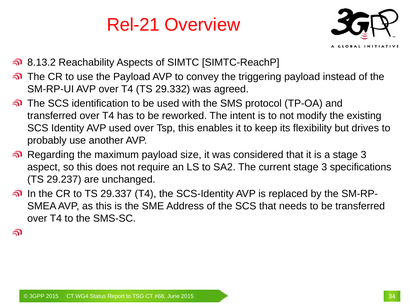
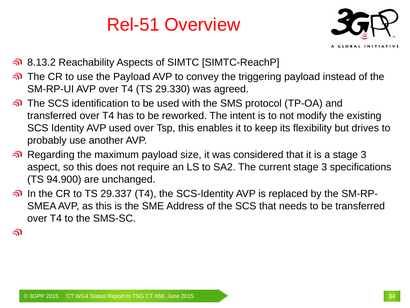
Rel-21: Rel-21 -> Rel-51
29.332: 29.332 -> 29.330
29.237: 29.237 -> 94.900
